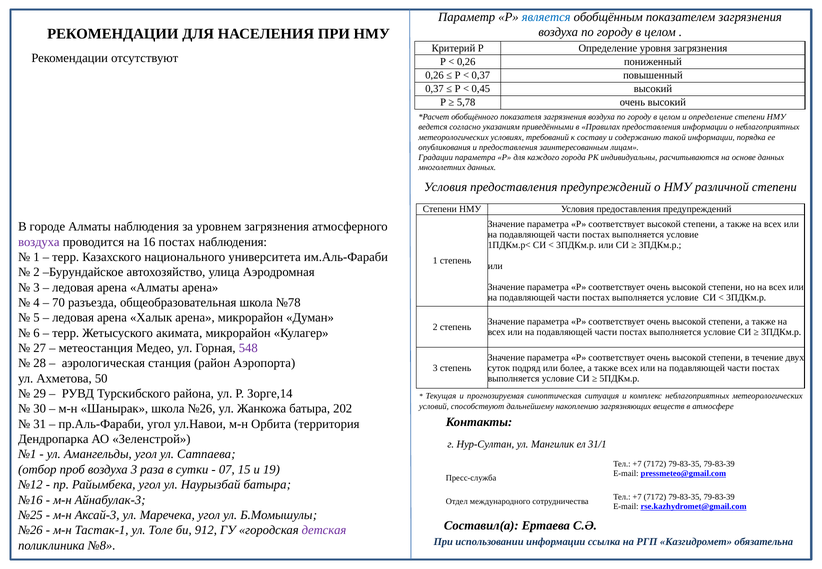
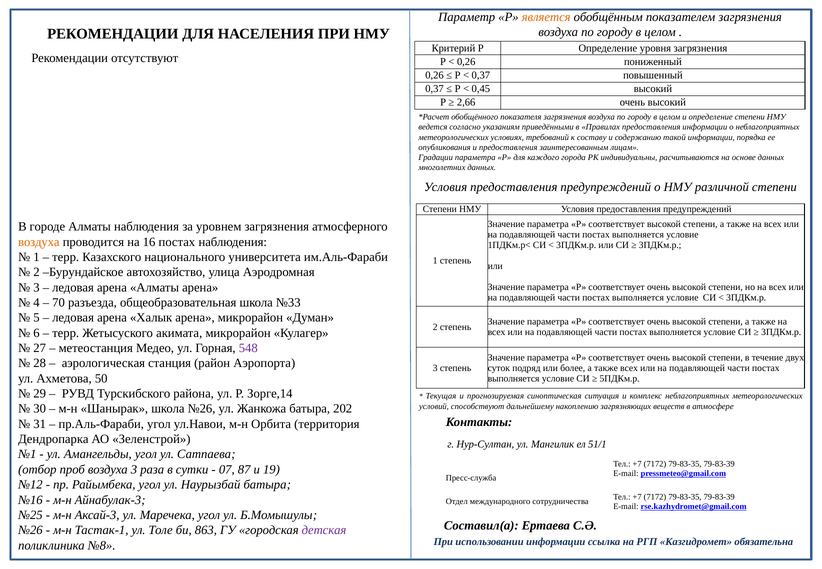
является colour: blue -> orange
5,78: 5,78 -> 2,66
воздуха at (39, 242) colour: purple -> orange
№78: №78 -> №33
31/1: 31/1 -> 51/1
15: 15 -> 87
912: 912 -> 863
